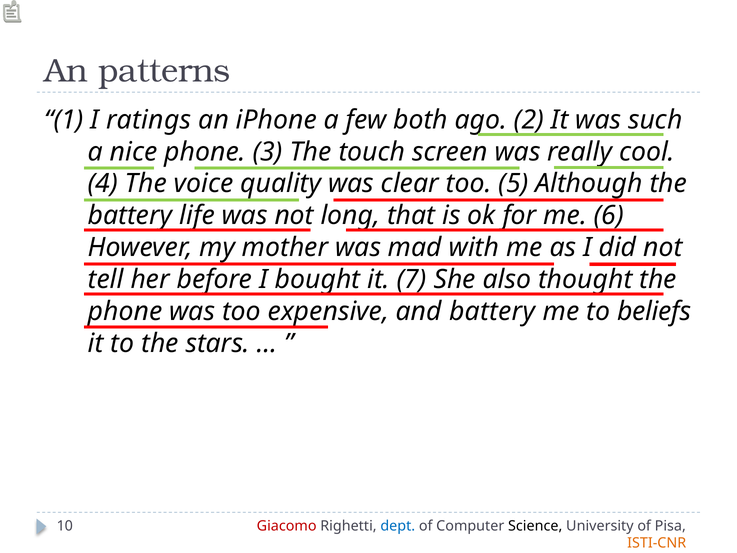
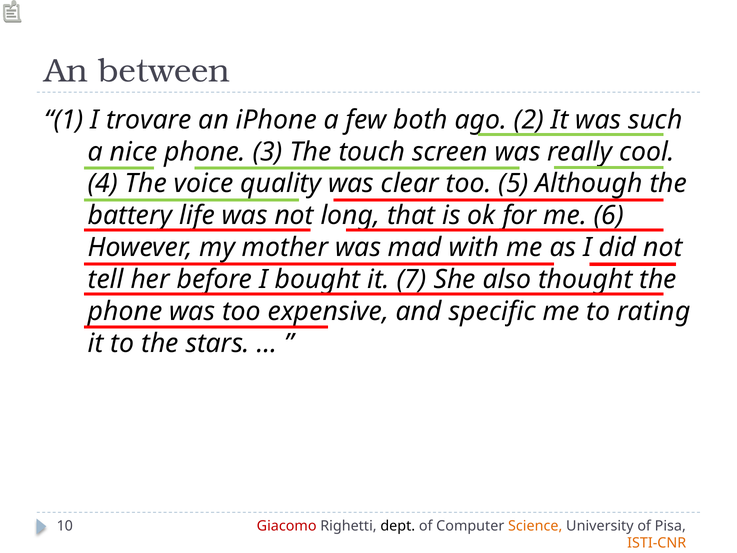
patterns: patterns -> between
ratings: ratings -> trovare
and battery: battery -> specific
beliefs: beliefs -> rating
dept colour: blue -> black
Science colour: black -> orange
